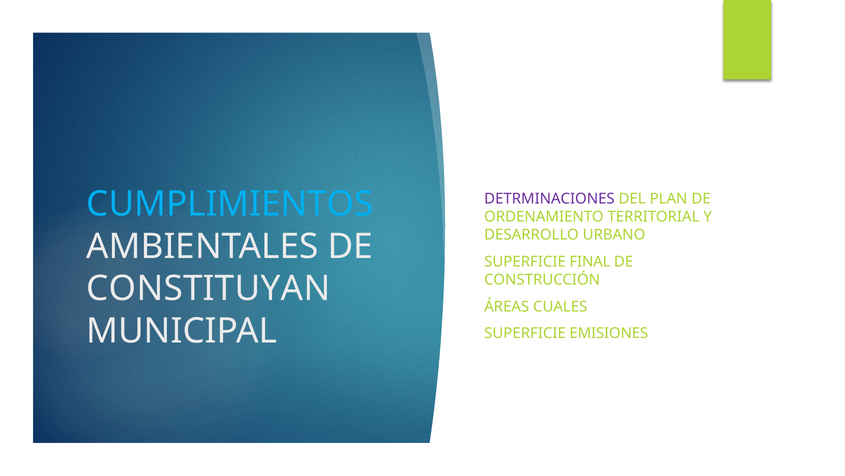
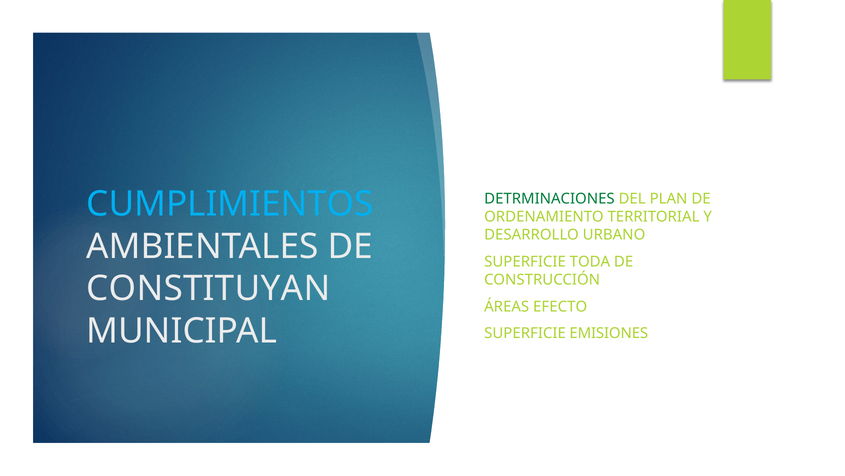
DETRMINACIONES colour: purple -> green
FINAL: FINAL -> TODA
CUALES: CUALES -> EFECTO
